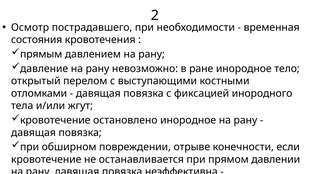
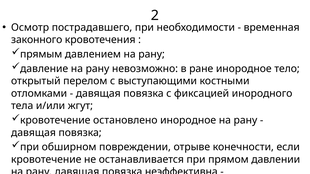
состояния: состояния -> законного
